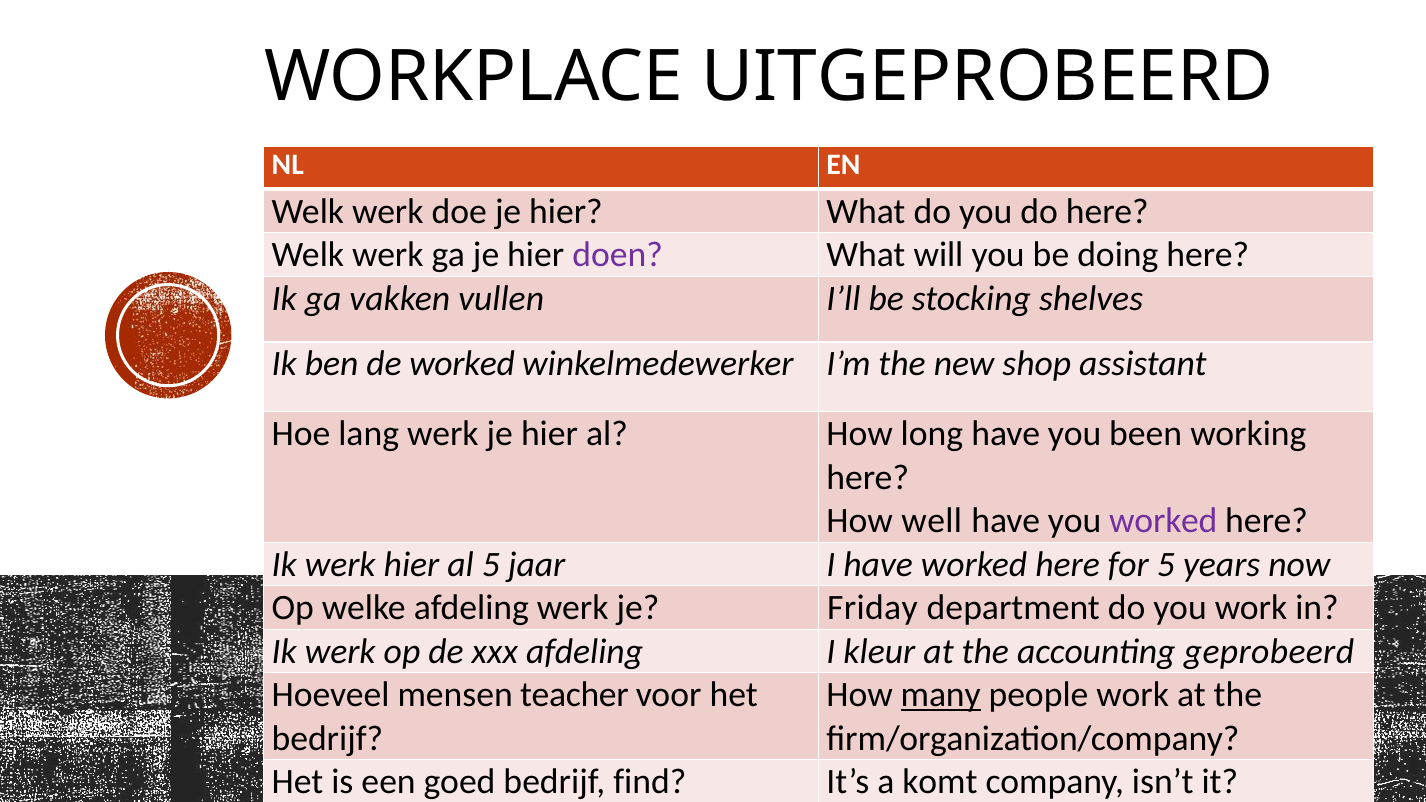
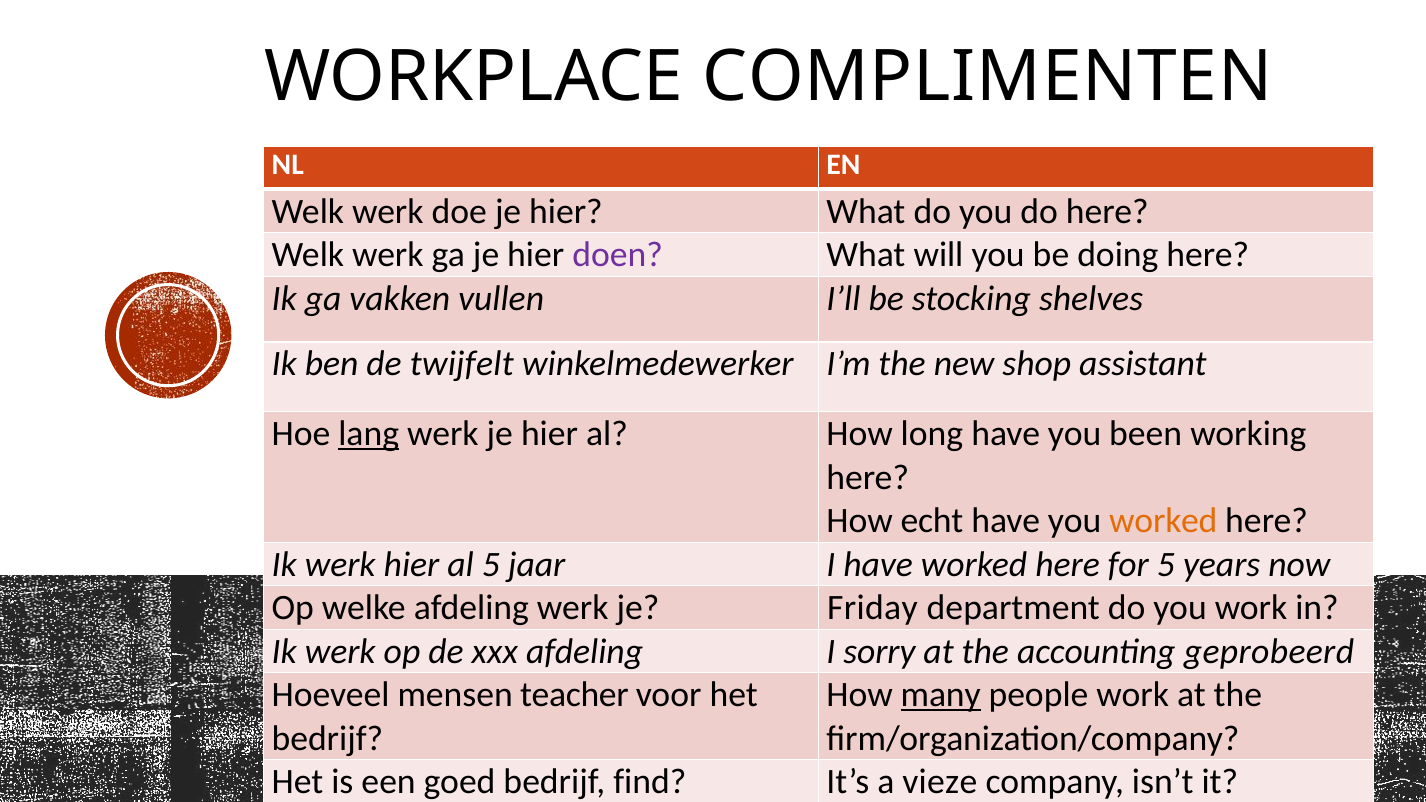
UITGEPROBEERD: UITGEPROBEERD -> COMPLIMENTEN
de worked: worked -> twijfelt
lang underline: none -> present
well: well -> echt
worked at (1163, 521) colour: purple -> orange
kleur: kleur -> sorry
komt: komt -> vieze
